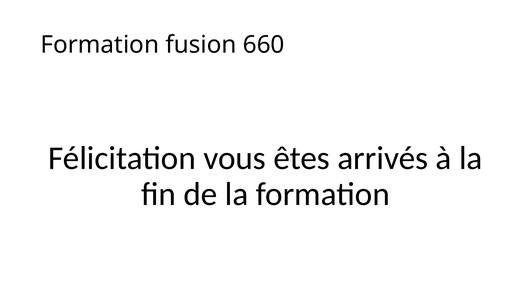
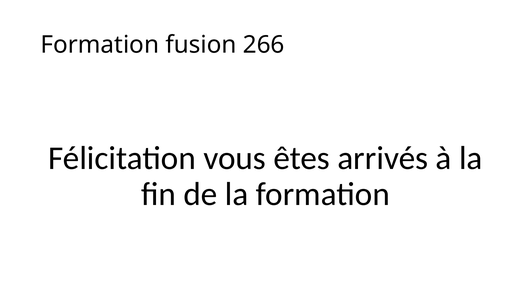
660: 660 -> 266
